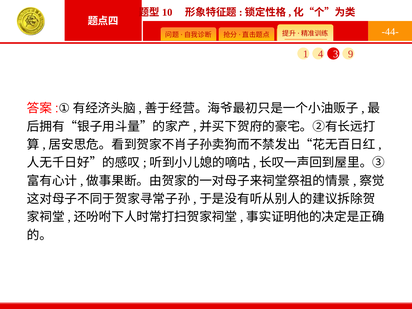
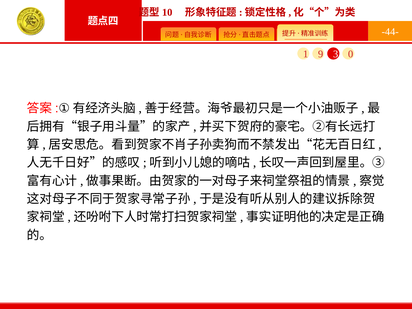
4: 4 -> 9
9: 9 -> 0
